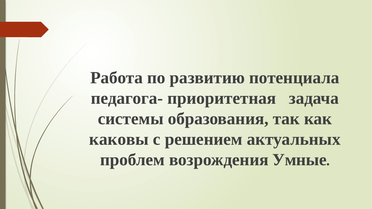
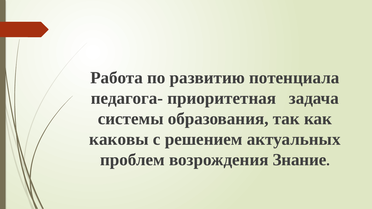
Умные: Умные -> Знание
